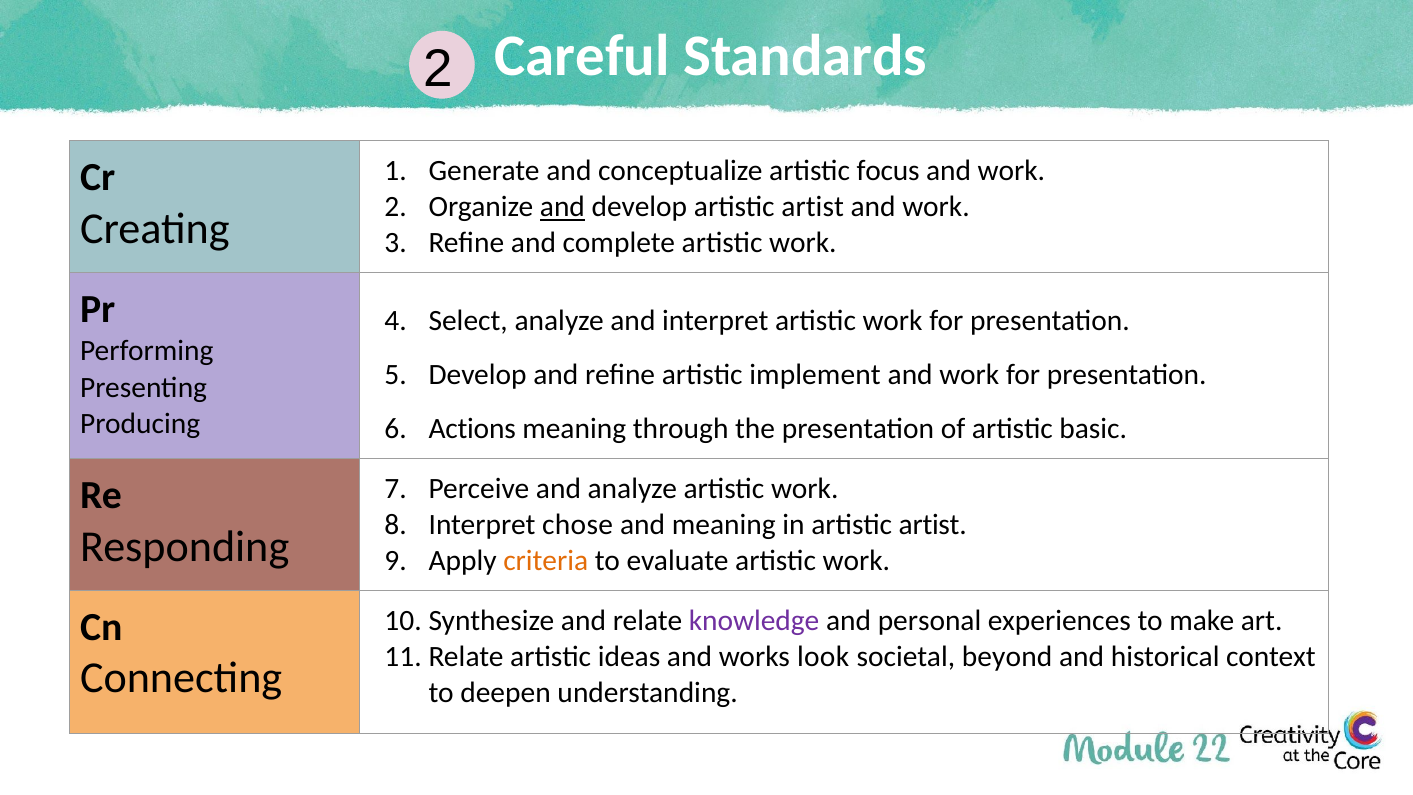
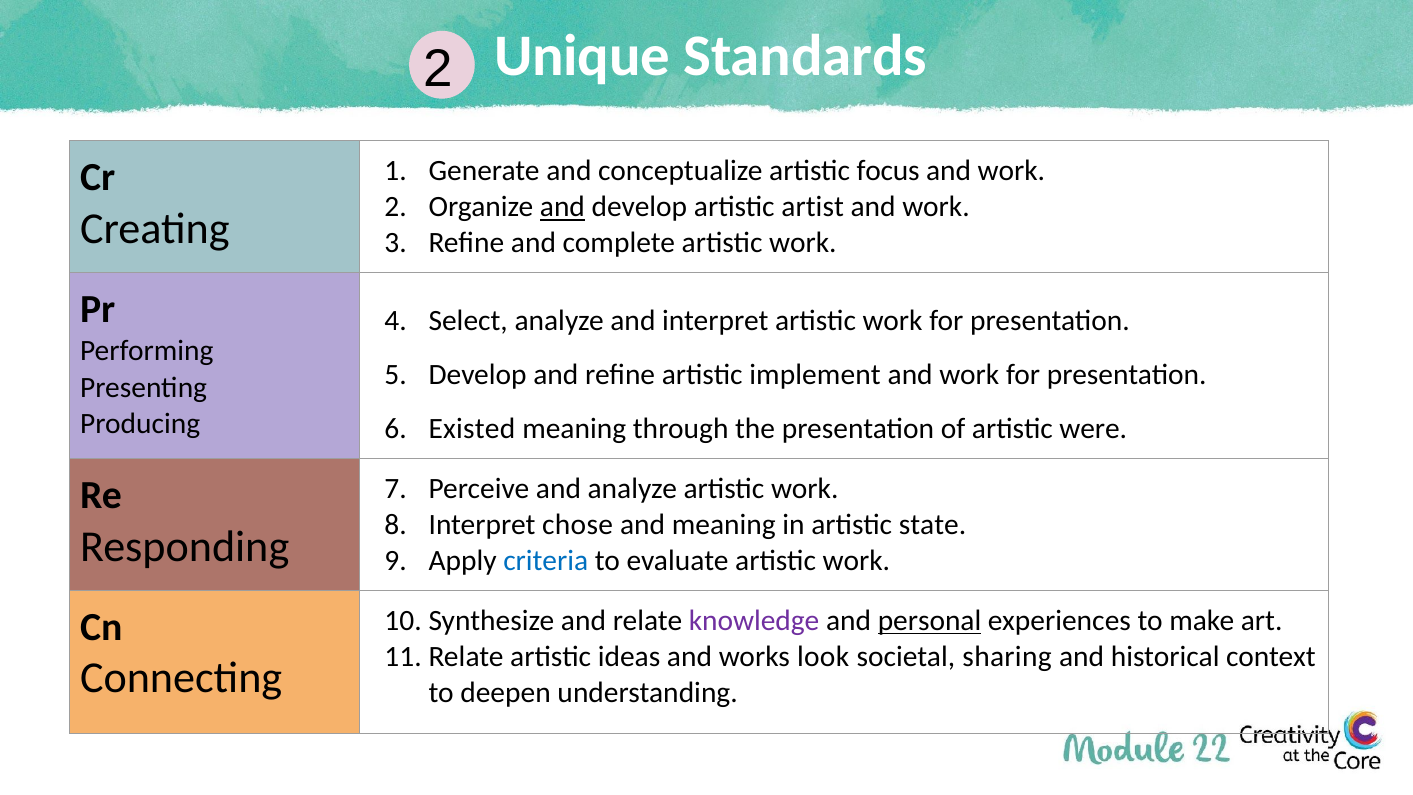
Careful: Careful -> Unique
Actions: Actions -> Existed
basic: basic -> were
in artistic artist: artist -> state
criteria colour: orange -> blue
personal underline: none -> present
beyond: beyond -> sharing
